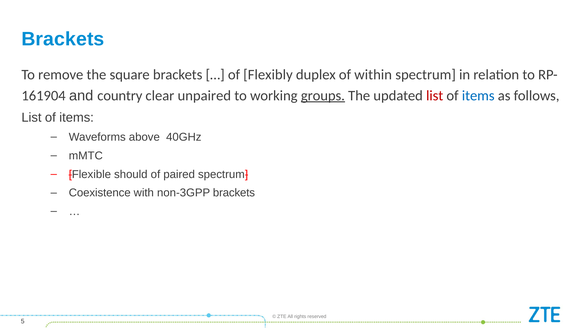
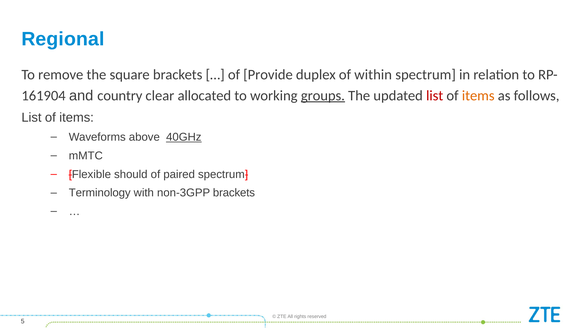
Brackets at (63, 39): Brackets -> Regional
Flexibly: Flexibly -> Provide
unpaired: unpaired -> allocated
items at (478, 96) colour: blue -> orange
40GHz underline: none -> present
Coexistence: Coexistence -> Terminology
